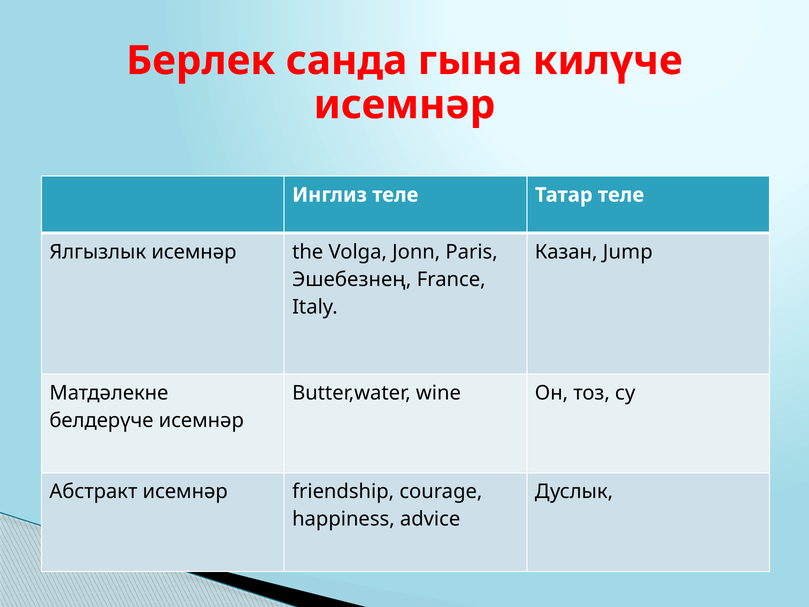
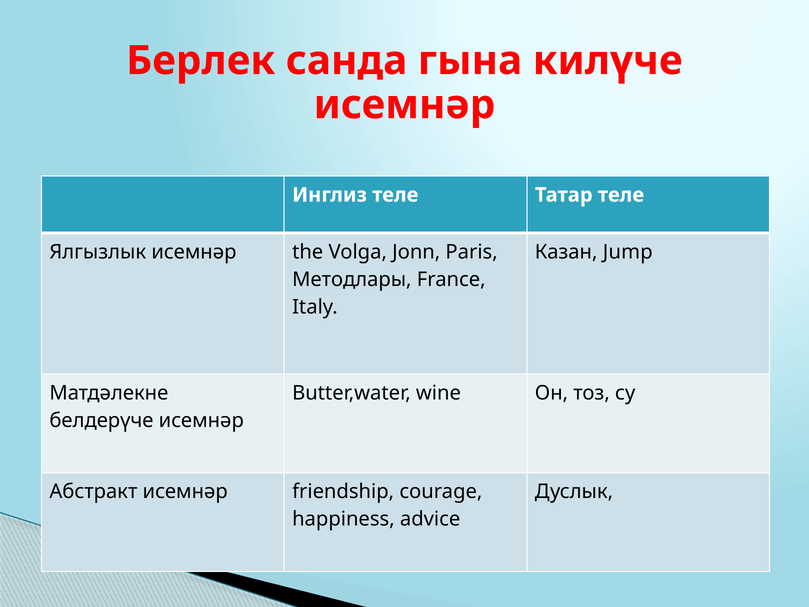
Эшебезнең: Эшебезнең -> Методлары
